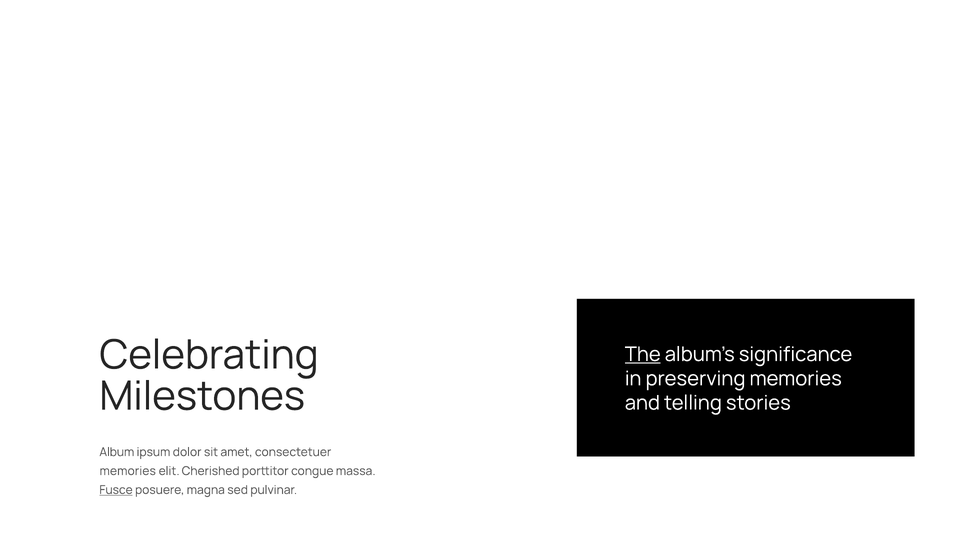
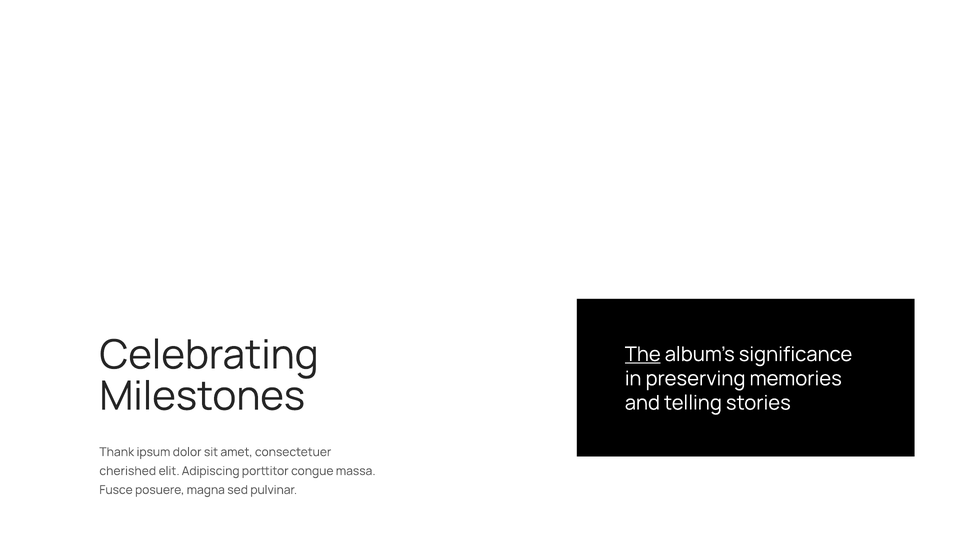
Album: Album -> Thank
memories at (128, 471): memories -> cherished
Cherished: Cherished -> Adipiscing
Fusce underline: present -> none
